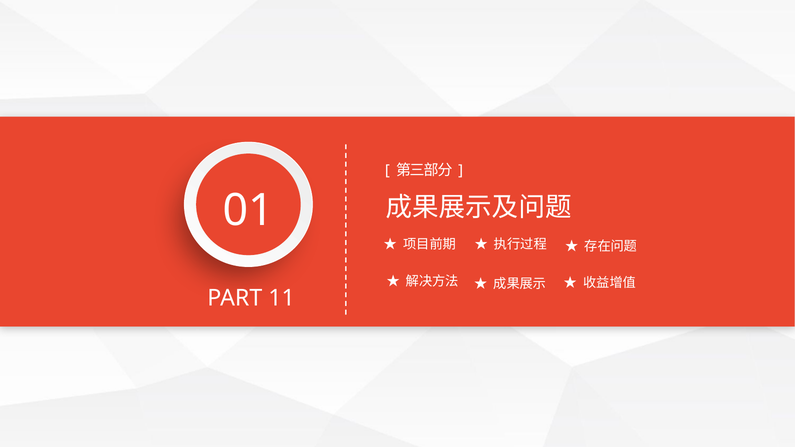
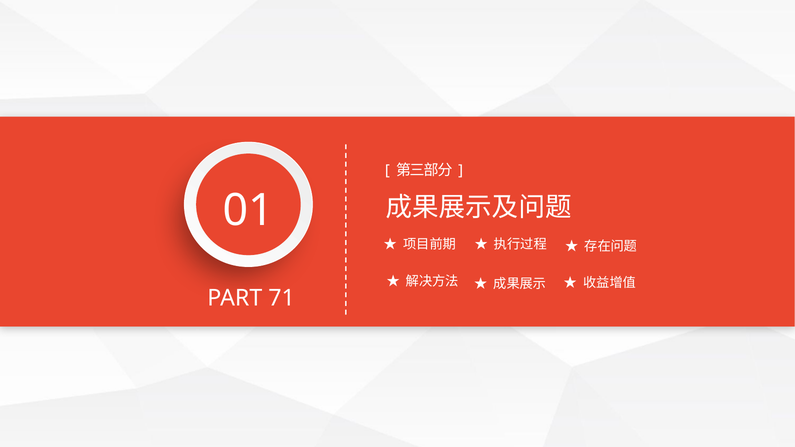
11: 11 -> 71
